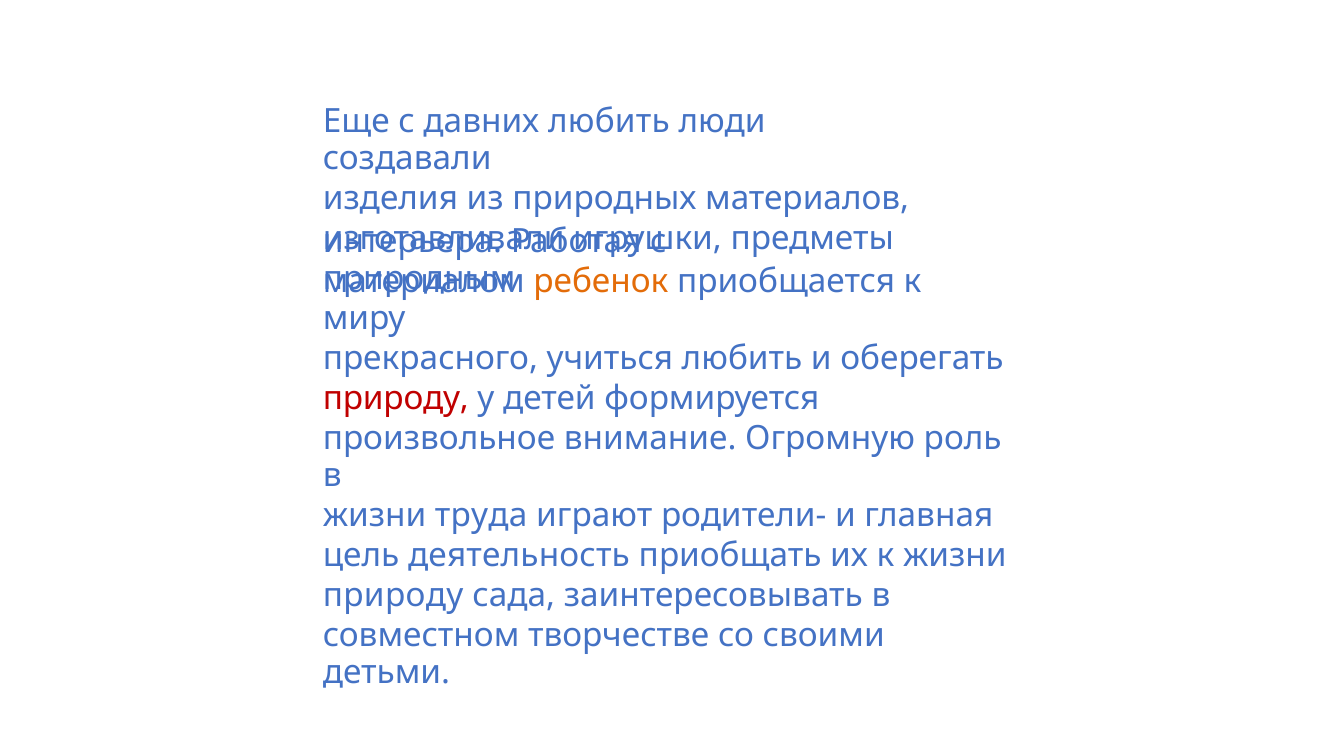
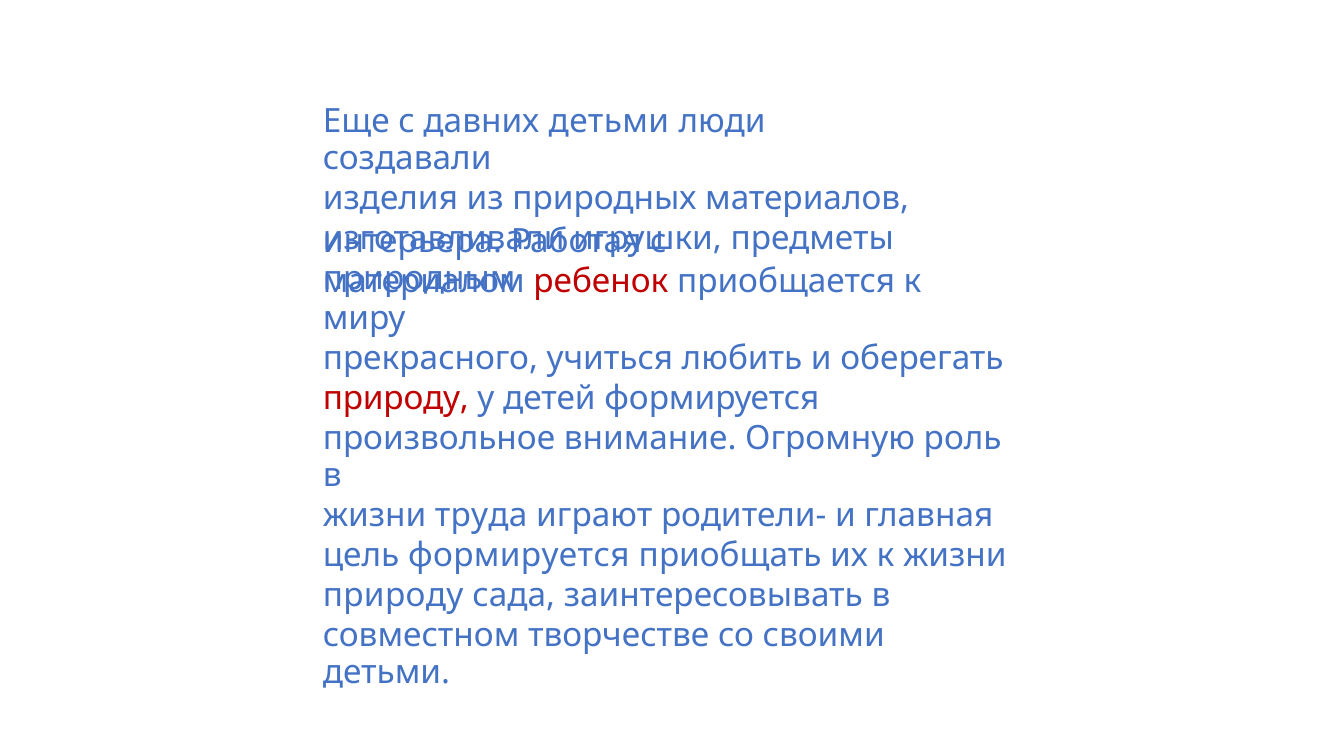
давних любить: любить -> детьми
ребенок colour: orange -> red
цель деятельность: деятельность -> формируется
